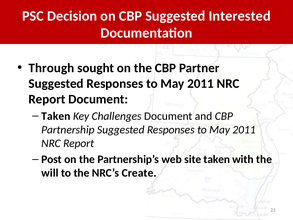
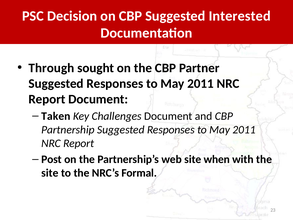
site taken: taken -> when
will at (50, 173): will -> site
Create: Create -> Formal
